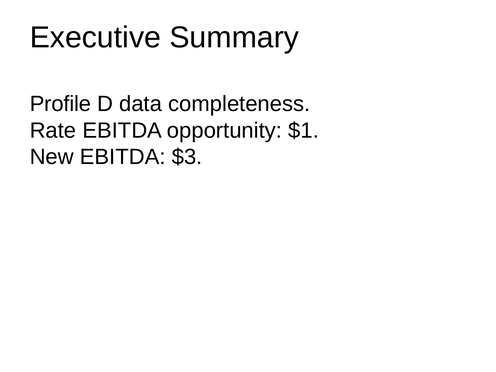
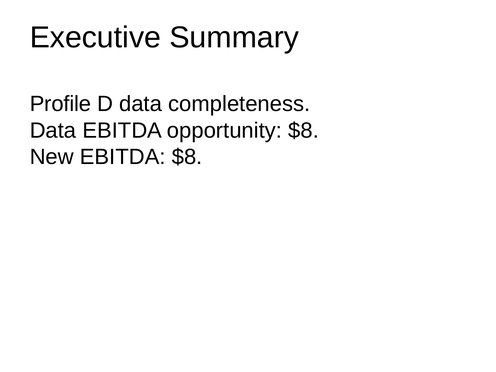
Rate at (53, 130): Rate -> Data
opportunity $1: $1 -> $8
EBITDA $3: $3 -> $8
